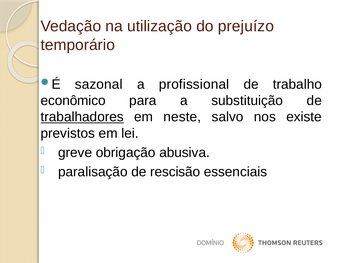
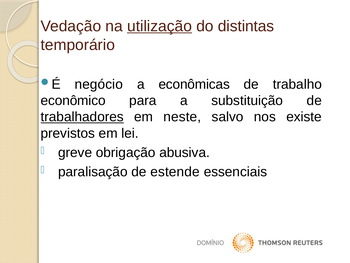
utilização underline: none -> present
prejuízo: prejuízo -> distintas
sazonal: sazonal -> negócio
profissional: profissional -> econômicas
rescisão: rescisão -> estende
